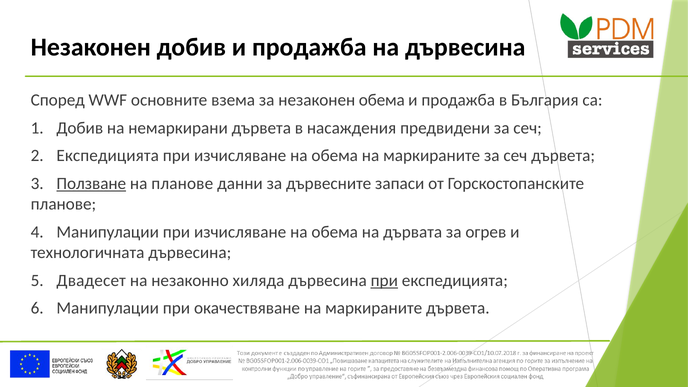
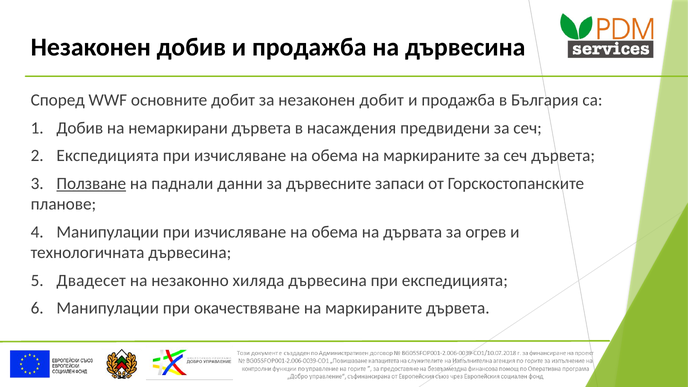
основните взема: взема -> добит
незаконен обема: обема -> добит
на планове: планове -> паднали
при at (384, 280) underline: present -> none
